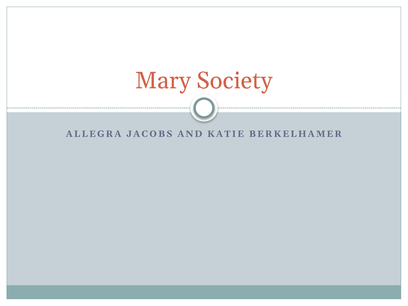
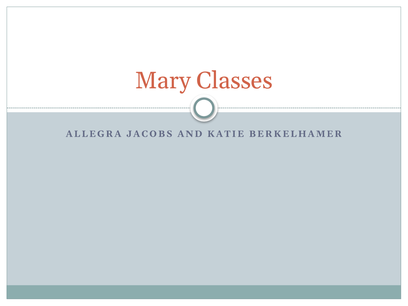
Society: Society -> Classes
